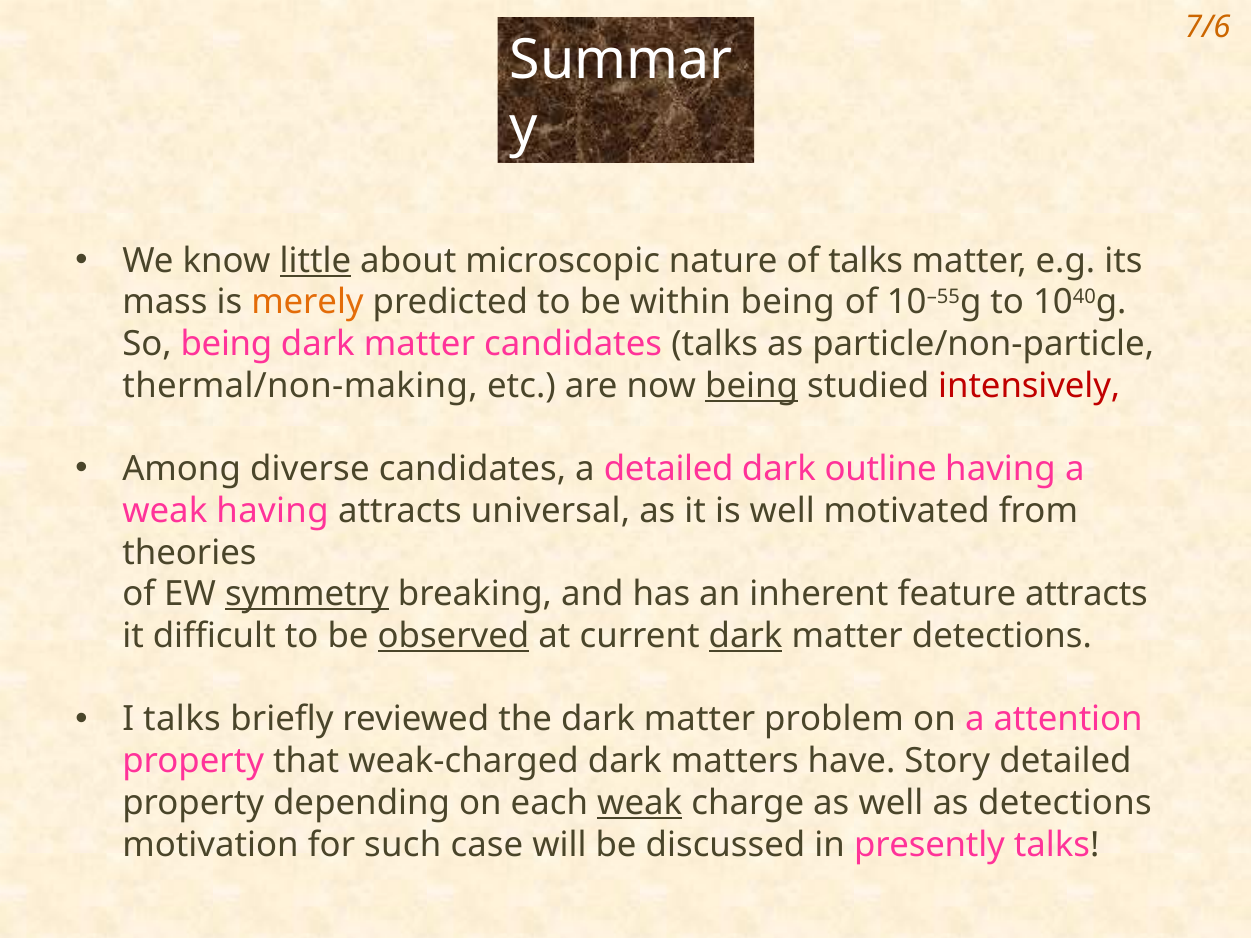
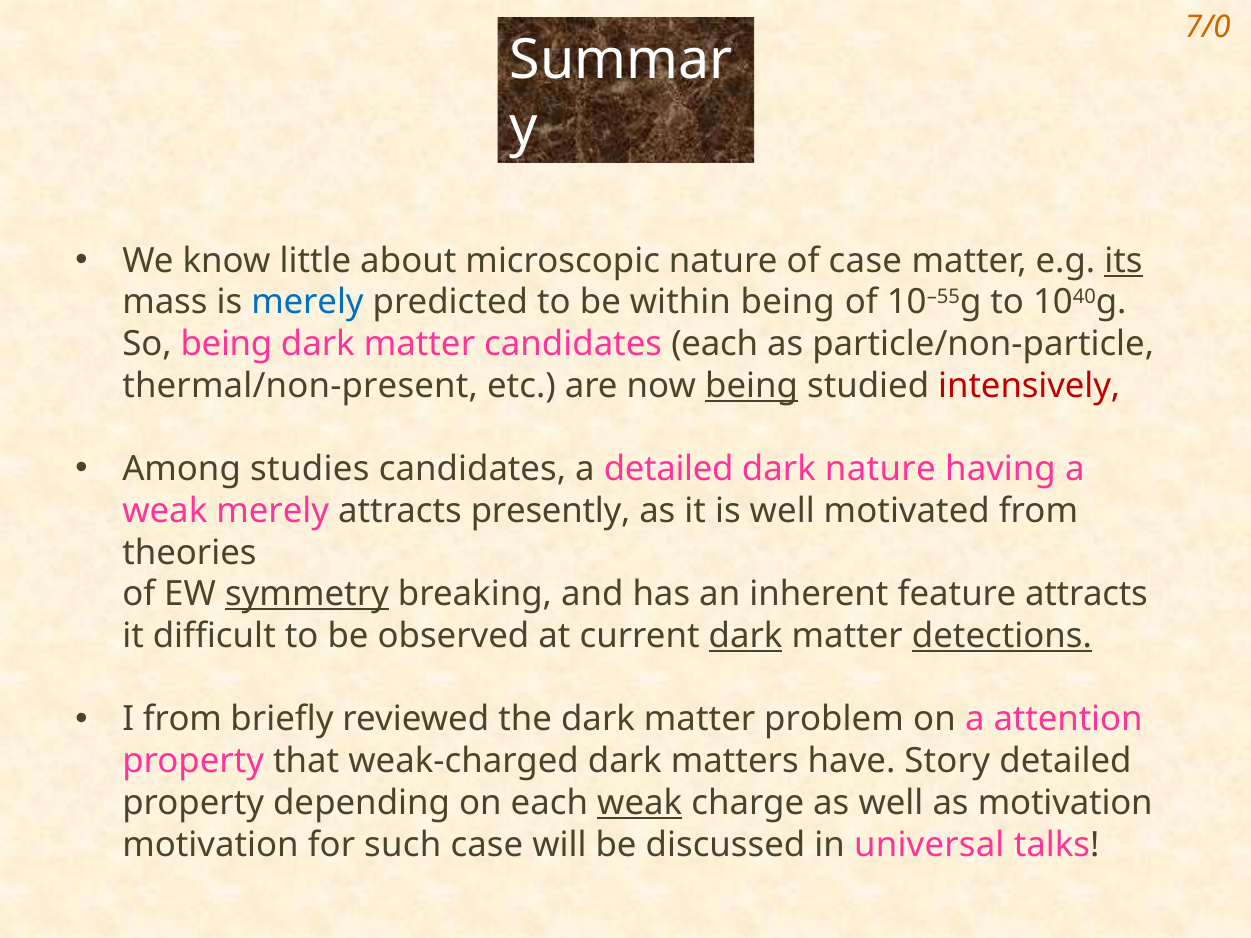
7/6: 7/6 -> 7/0
little underline: present -> none
of talks: talks -> case
its underline: none -> present
merely at (307, 303) colour: orange -> blue
candidates talks: talks -> each
thermal/non-making: thermal/non-making -> thermal/non-present
diverse: diverse -> studies
dark outline: outline -> nature
weak having: having -> merely
universal: universal -> presently
observed underline: present -> none
detections at (1002, 636) underline: none -> present
I talks: talks -> from
as detections: detections -> motivation
presently: presently -> universal
